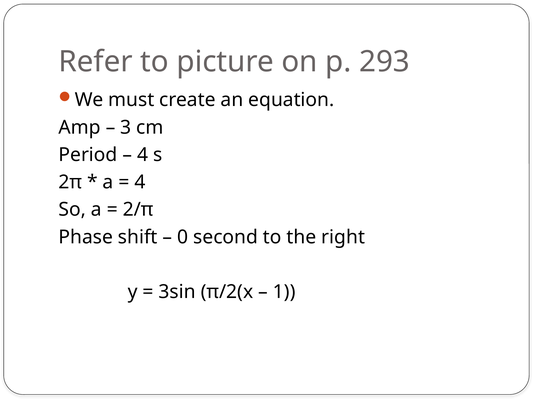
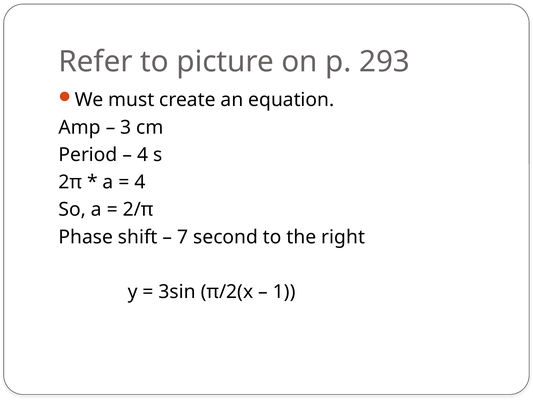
0: 0 -> 7
